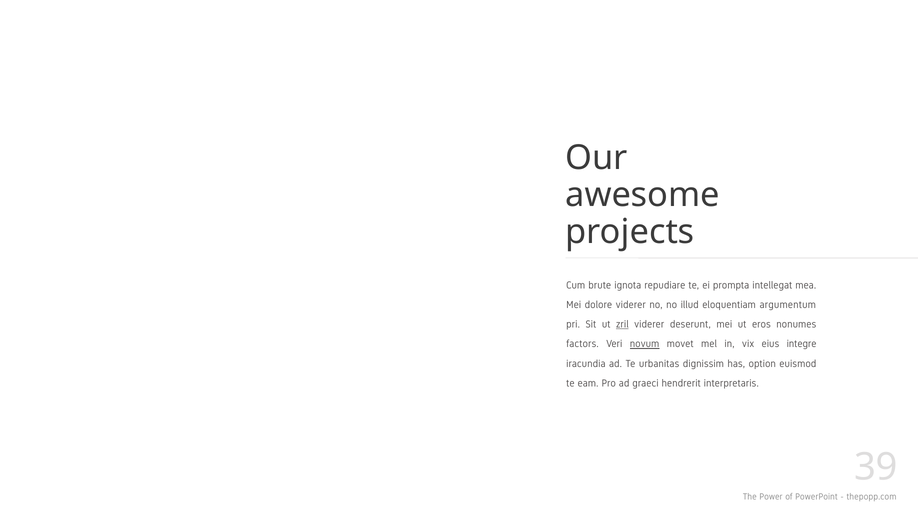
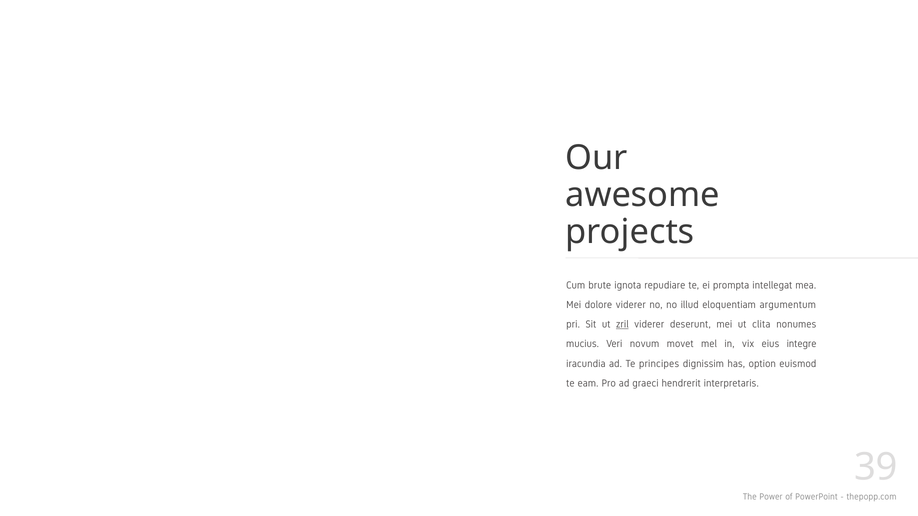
eros: eros -> clita
factors: factors -> mucius
novum underline: present -> none
urbanitas: urbanitas -> principes
